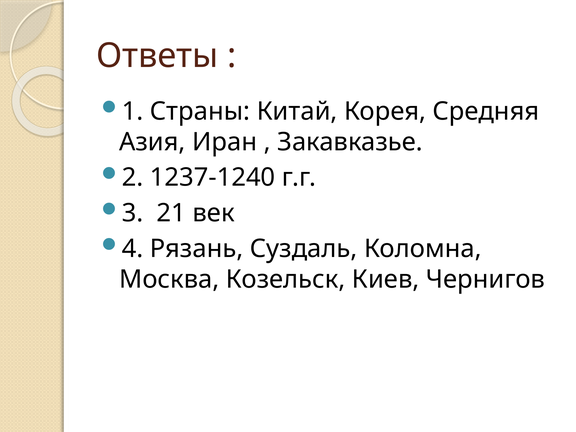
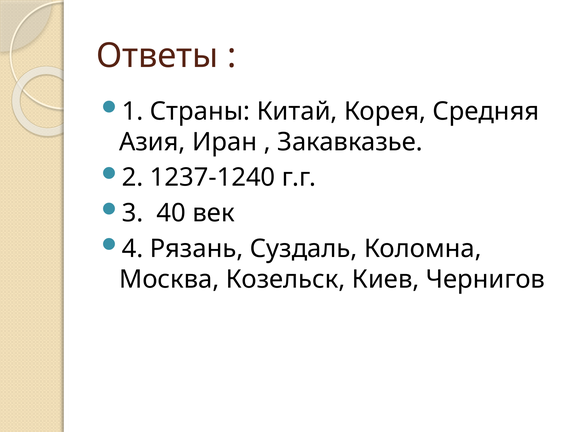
21: 21 -> 40
